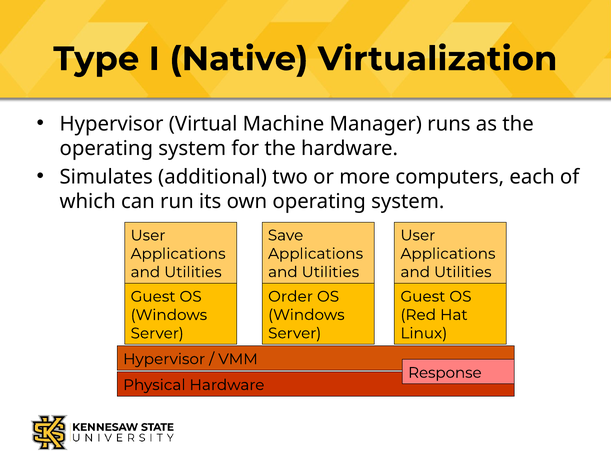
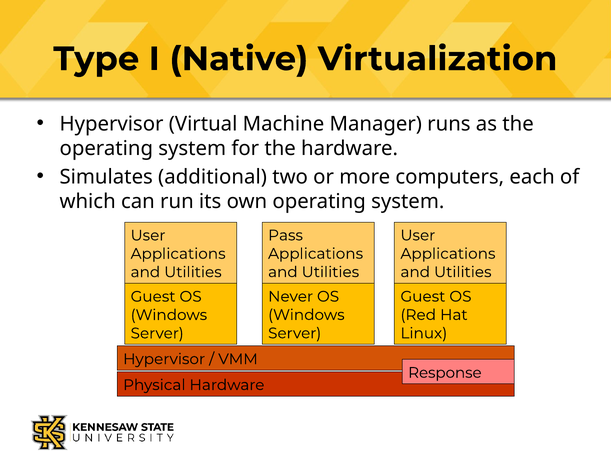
Save: Save -> Pass
Order: Order -> Never
